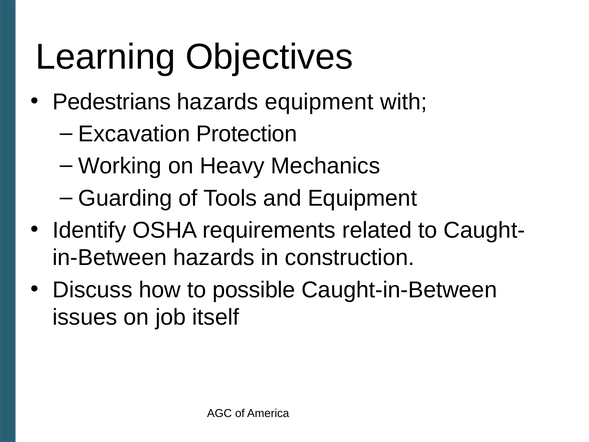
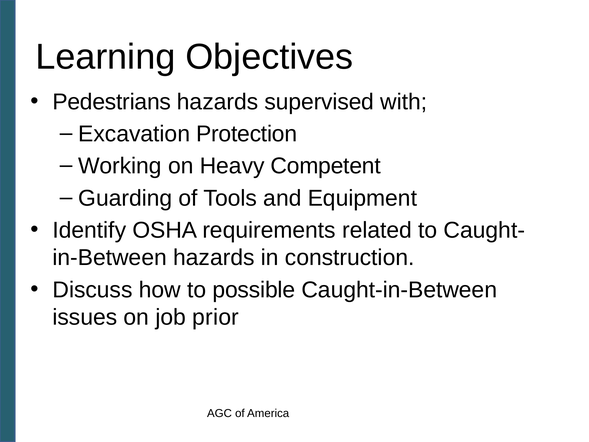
hazards equipment: equipment -> supervised
Mechanics: Mechanics -> Competent
itself: itself -> prior
